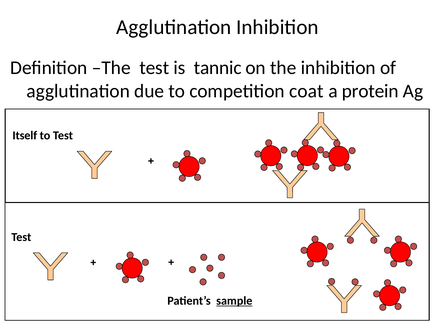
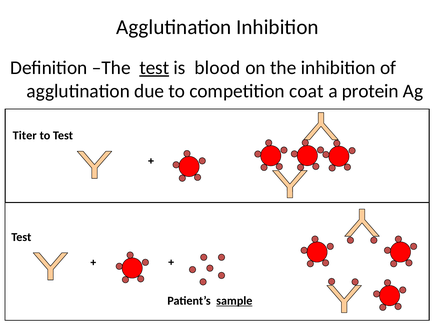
test at (154, 68) underline: none -> present
tannic: tannic -> blood
Itself: Itself -> Titer
